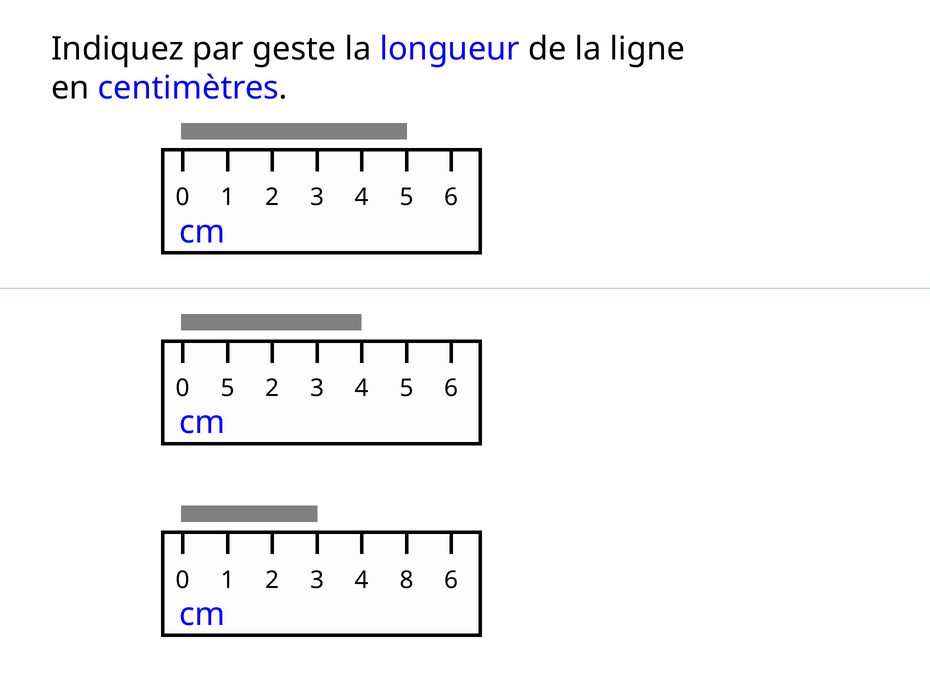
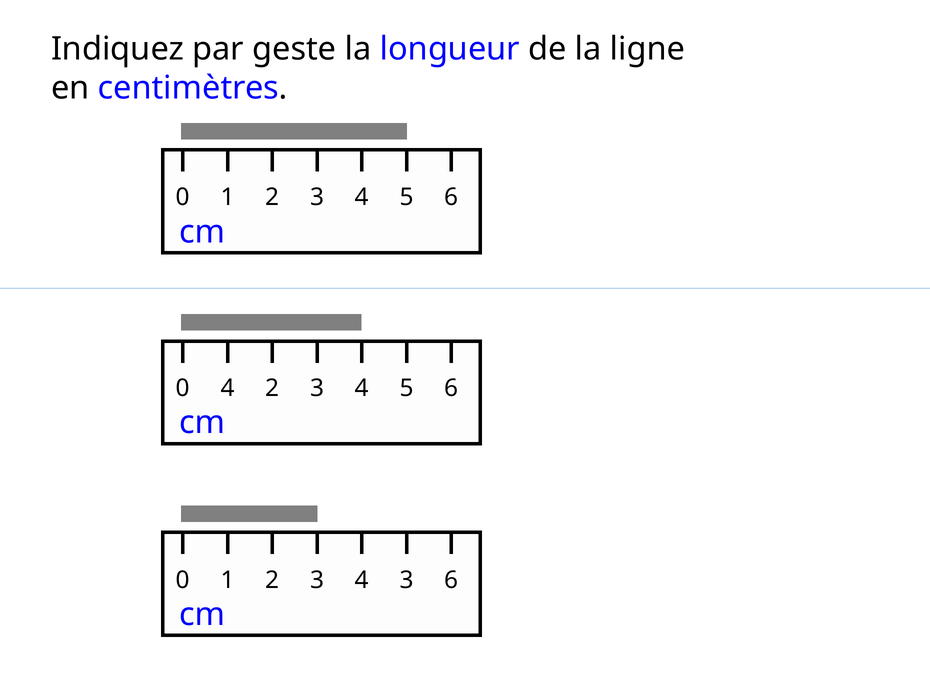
0 5: 5 -> 4
4 8: 8 -> 3
